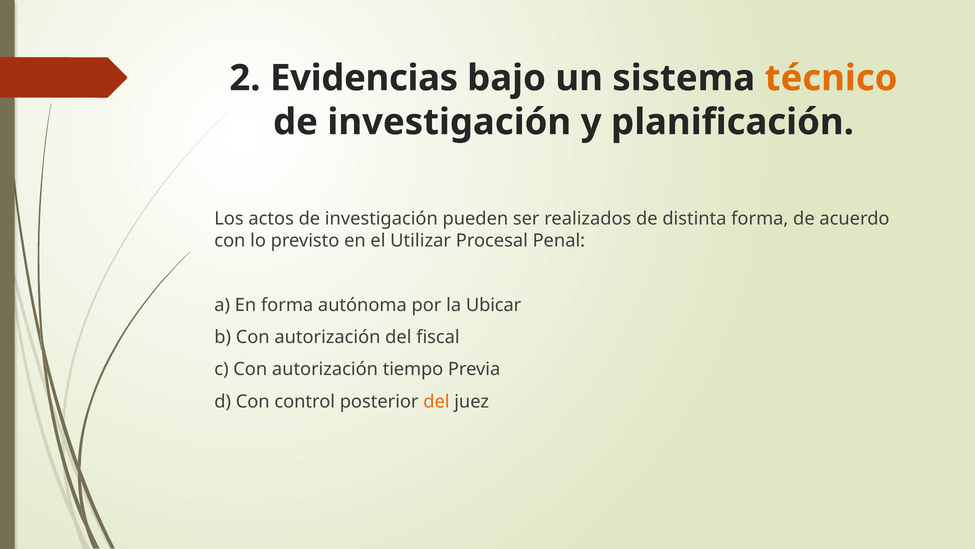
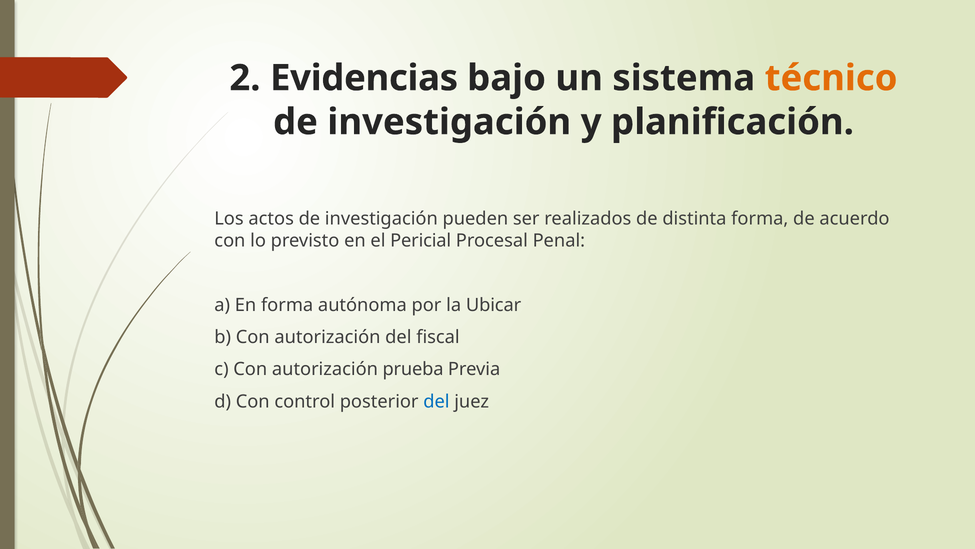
Utilizar: Utilizar -> Pericial
tiempo: tiempo -> prueba
del at (436, 401) colour: orange -> blue
